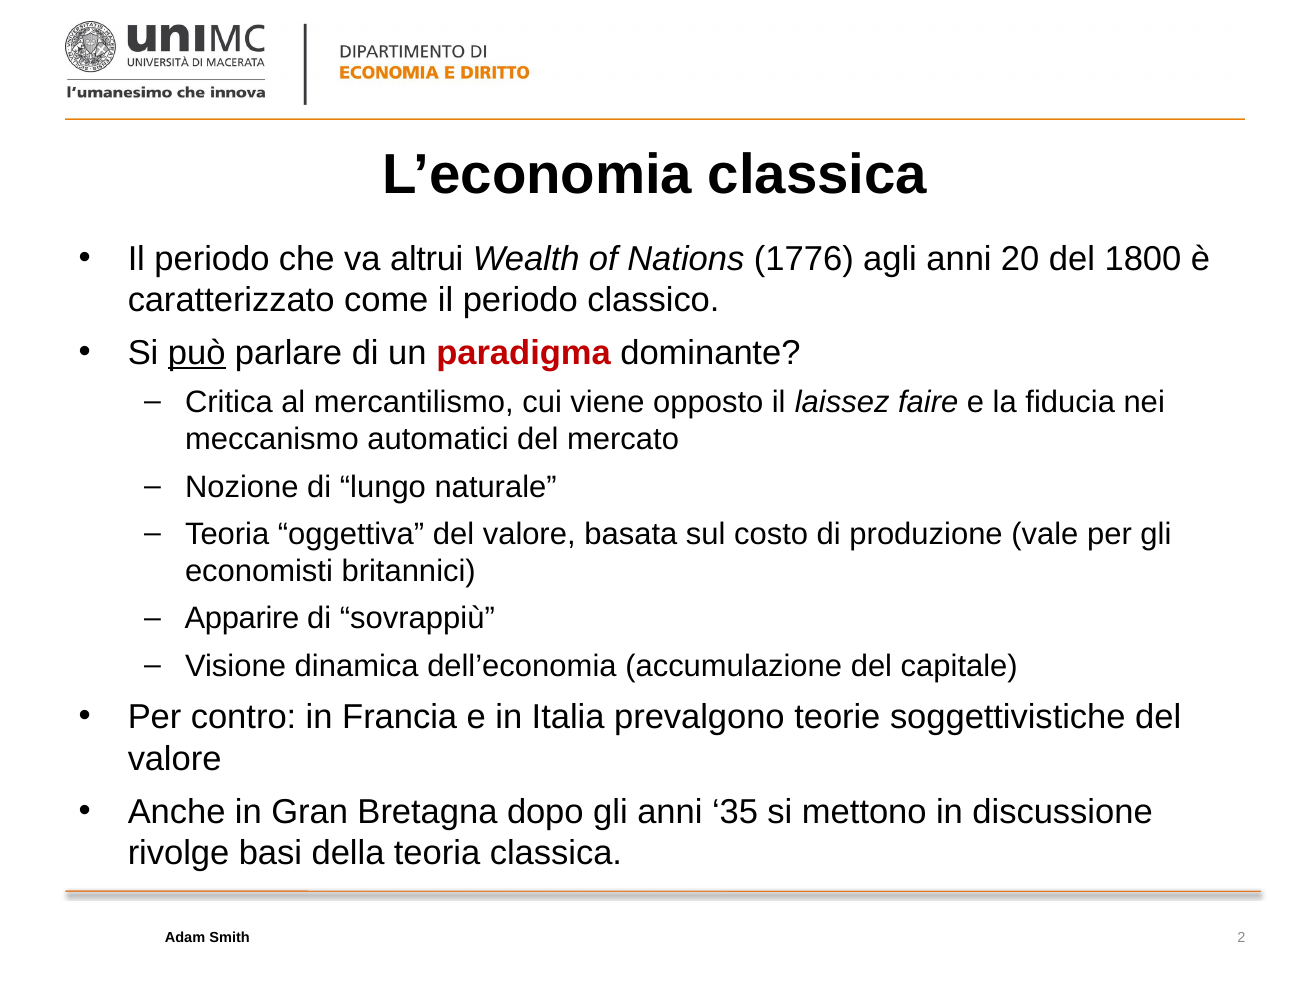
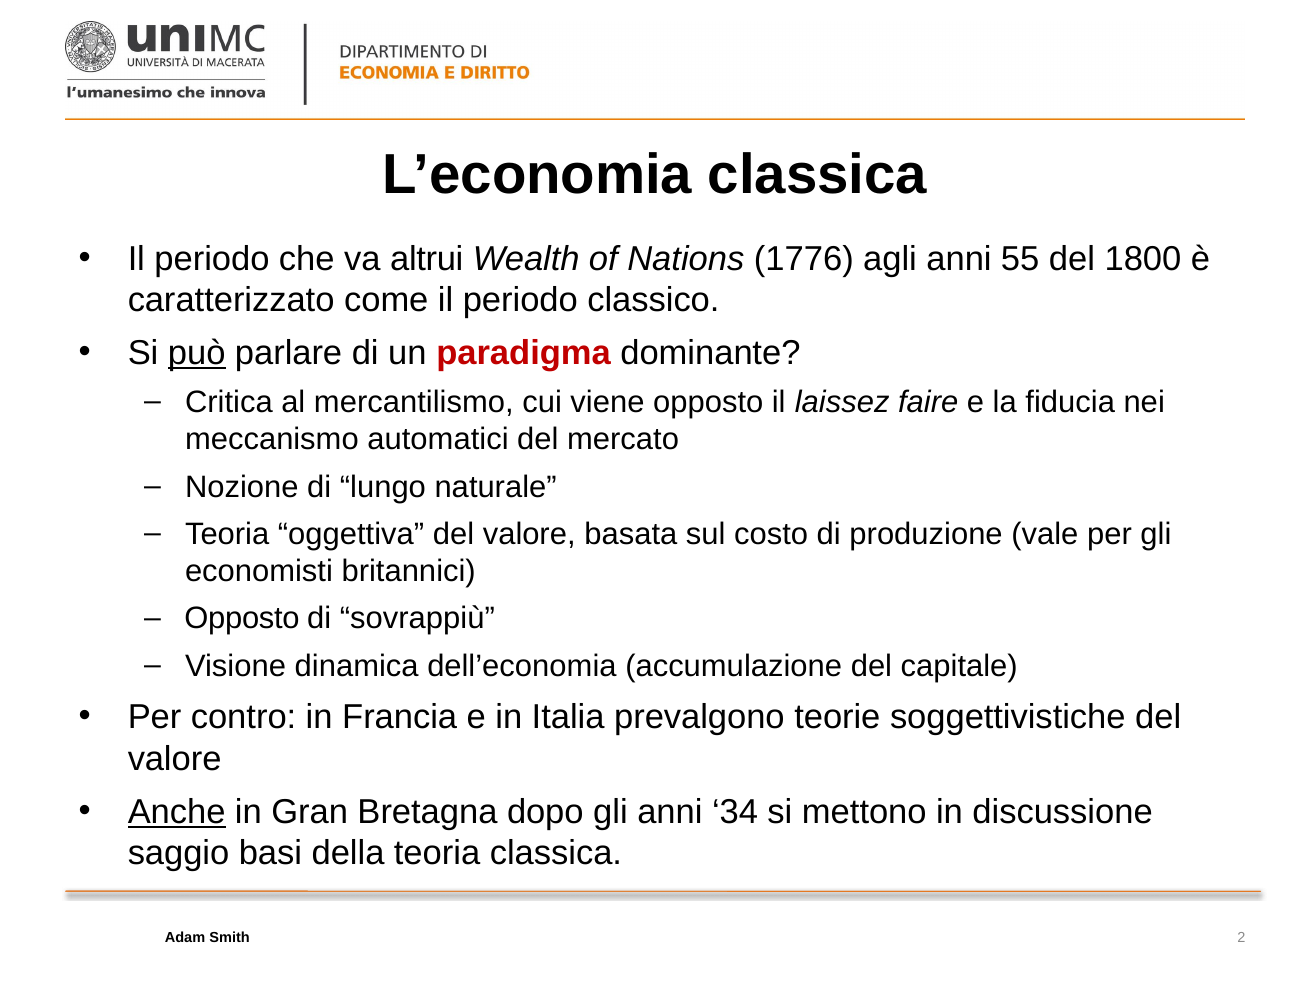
20: 20 -> 55
Apparire at (242, 619): Apparire -> Opposto
Anche underline: none -> present
35: 35 -> 34
rivolge: rivolge -> saggio
